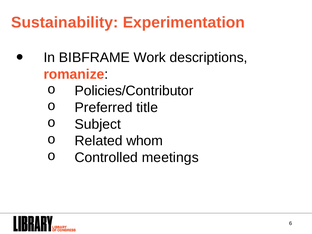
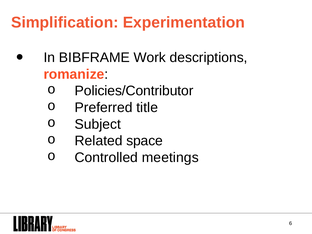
Sustainability: Sustainability -> Simplification
whom: whom -> space
